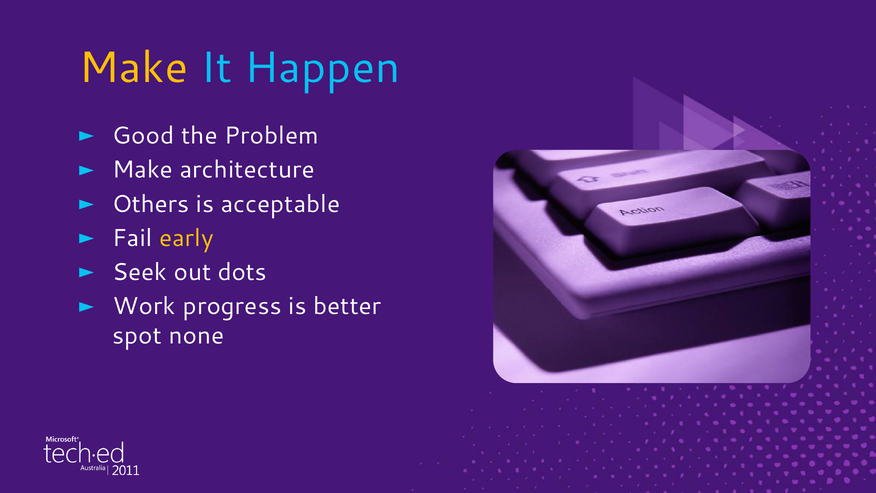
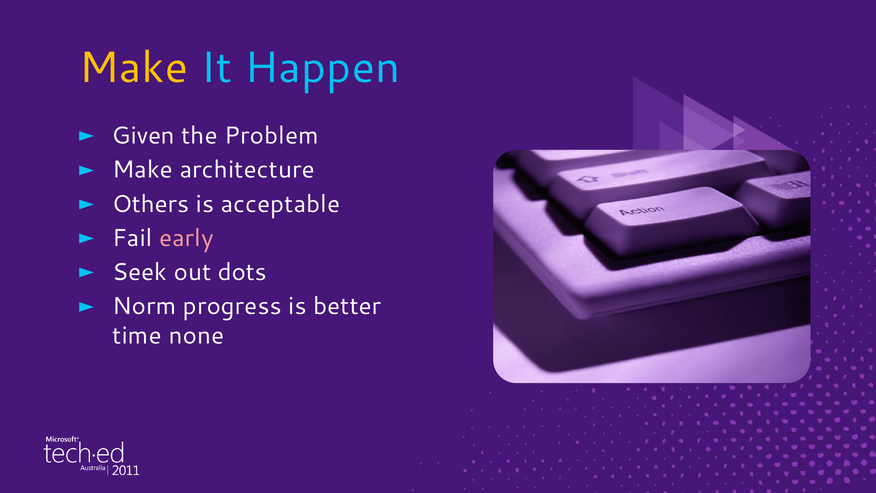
Good: Good -> Given
early colour: yellow -> pink
Work: Work -> Norm
spot: spot -> time
